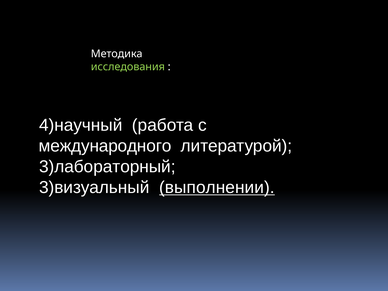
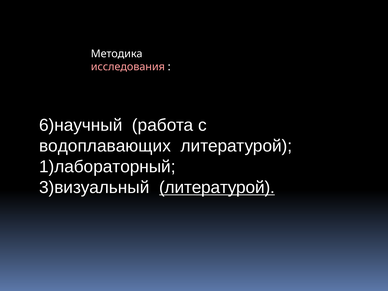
исследования at (128, 67) colour: light green -> pink
4)научный: 4)научный -> 6)научный
международного: международного -> водоплавающих
3)лабораторный: 3)лабораторный -> 1)лабораторный
3)визуальный выполнении: выполнении -> литературой
